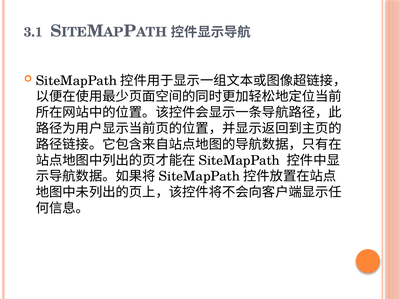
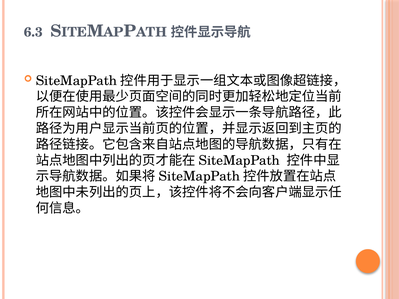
3.1: 3.1 -> 6.3
